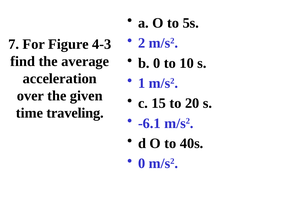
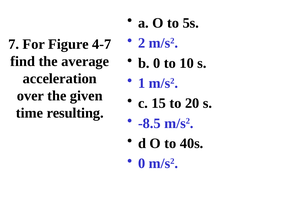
4-3: 4-3 -> 4-7
traveling: traveling -> resulting
-6.1: -6.1 -> -8.5
